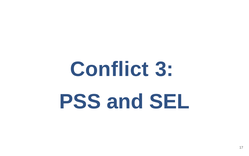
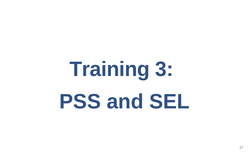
Conflict: Conflict -> Training
